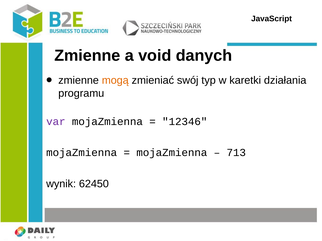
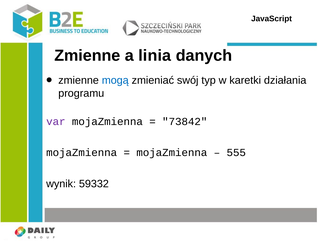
void: void -> linia
mogą colour: orange -> blue
12346: 12346 -> 73842
713: 713 -> 555
62450: 62450 -> 59332
